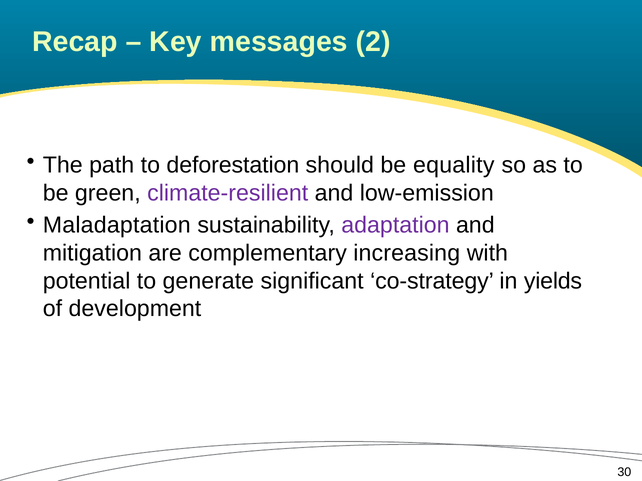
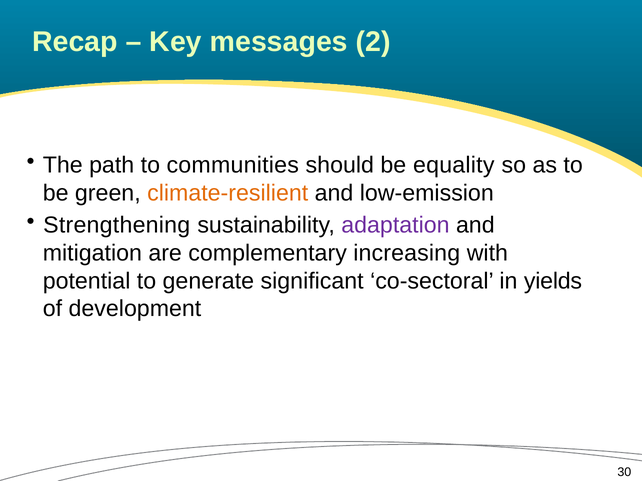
deforestation: deforestation -> communities
climate-resilient colour: purple -> orange
Maladaptation: Maladaptation -> Strengthening
co-strategy: co-strategy -> co-sectoral
